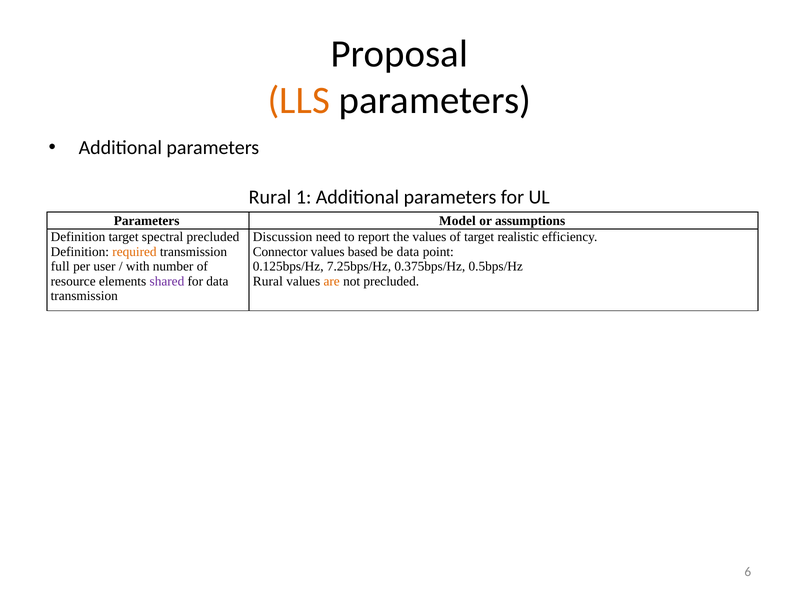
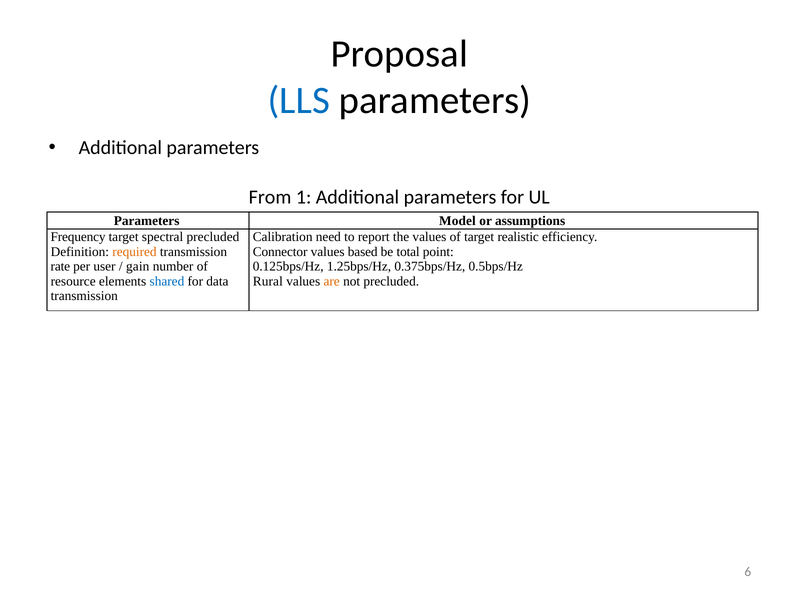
LLS colour: orange -> blue
Rural at (270, 197): Rural -> From
Definition at (78, 237): Definition -> Frequency
Discussion: Discussion -> Calibration
be data: data -> total
full: full -> rate
with: with -> gain
7.25bps/Hz: 7.25bps/Hz -> 1.25bps/Hz
shared colour: purple -> blue
